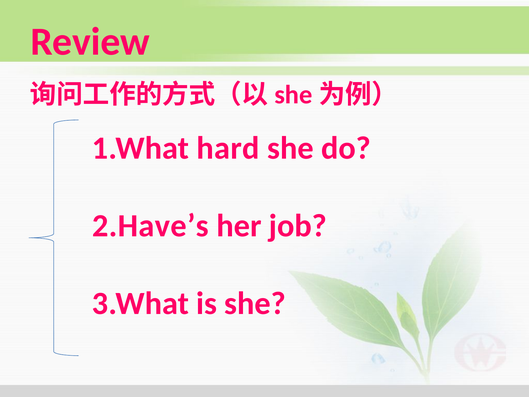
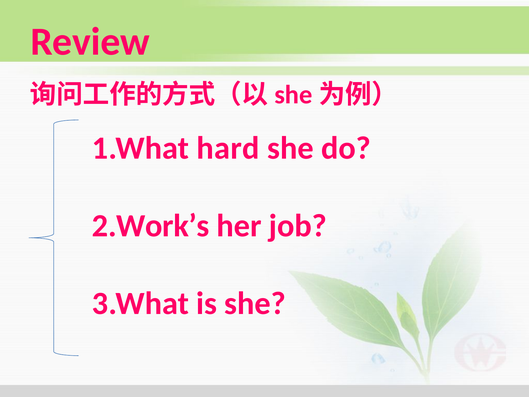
2.Have’s: 2.Have’s -> 2.Work’s
